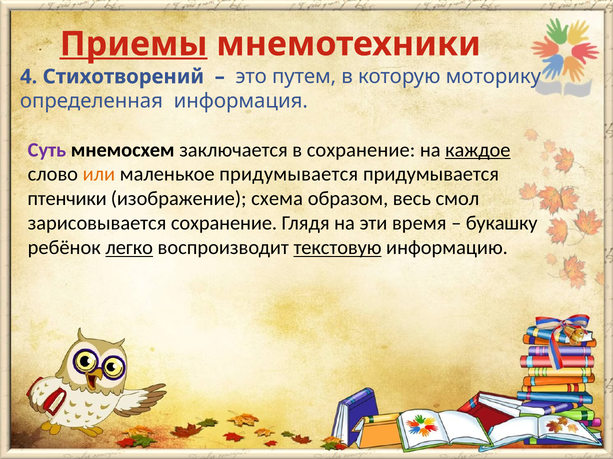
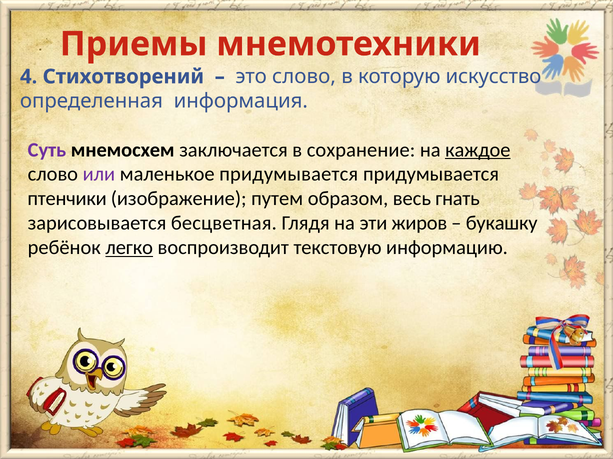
Приемы underline: present -> none
это путем: путем -> слово
моторику: моторику -> искусство
или colour: orange -> purple
схема: схема -> путем
смол: смол -> гнать
зарисовывается сохранение: сохранение -> бесцветная
время: время -> жиров
текстовую underline: present -> none
